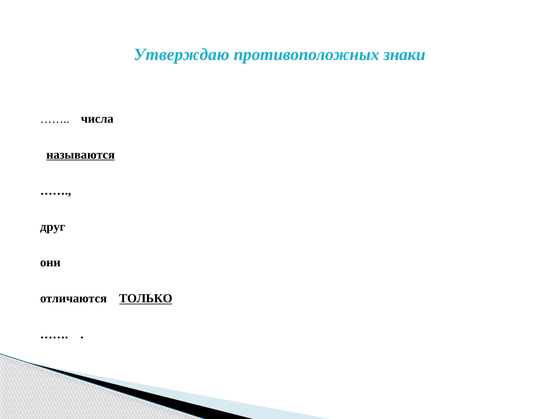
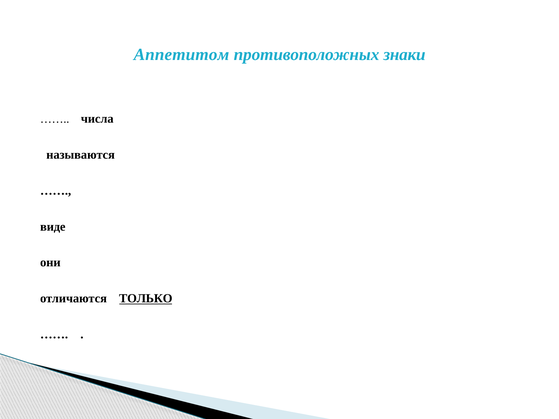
Утверждаю: Утверждаю -> Аппетитом
называются underline: present -> none
друг: друг -> виде
